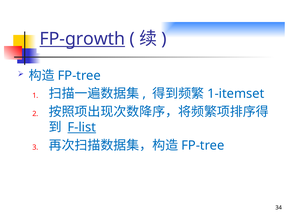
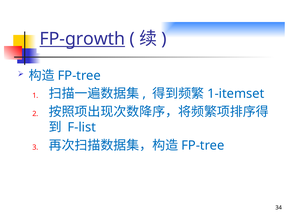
F-list underline: present -> none
